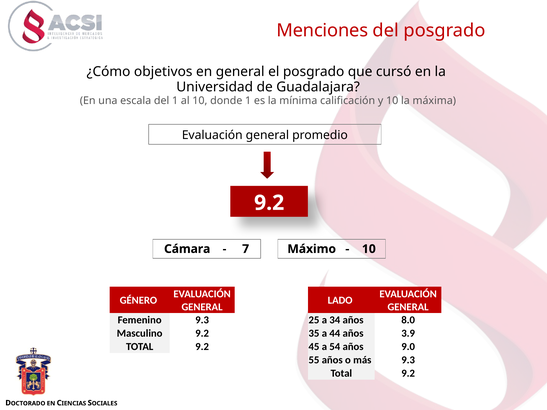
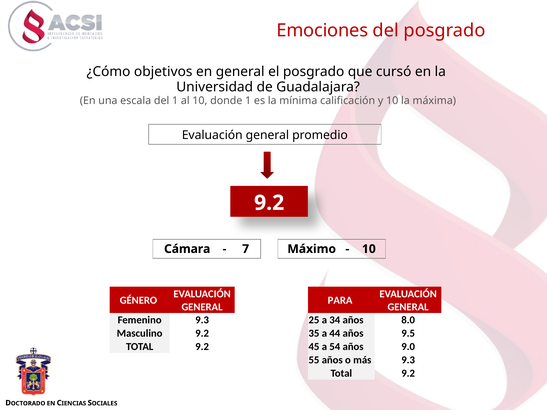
Menciones: Menciones -> Emociones
LADO: LADO -> PARA
3.9: 3.9 -> 9.5
